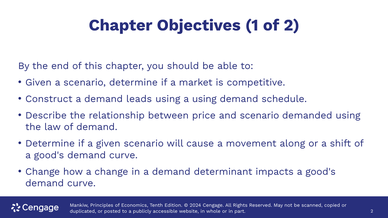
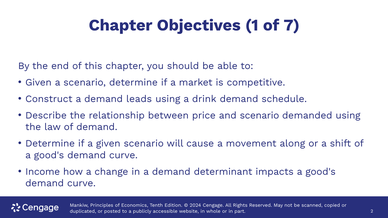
of 2: 2 -> 7
a using: using -> drink
Change at (43, 172): Change -> Income
